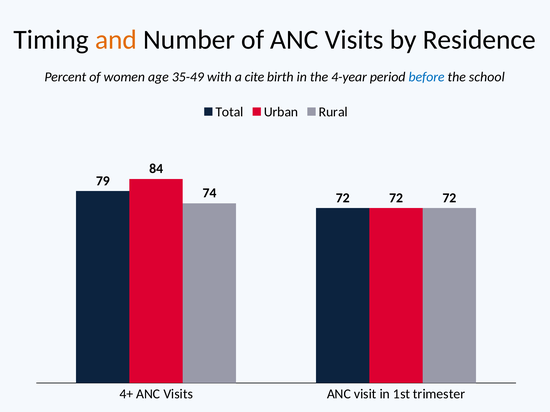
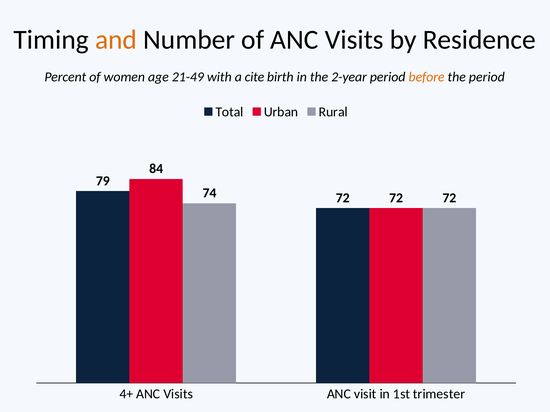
35-49: 35-49 -> 21-49
4-year: 4-year -> 2-year
before colour: blue -> orange
the school: school -> period
